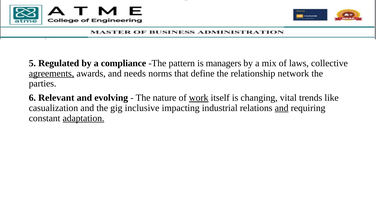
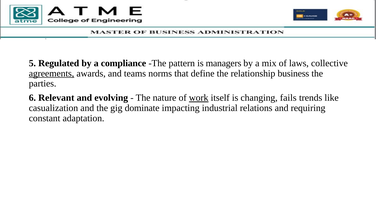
needs: needs -> teams
network: network -> business
vital: vital -> fails
inclusive: inclusive -> dominate
and at (282, 108) underline: present -> none
adaptation underline: present -> none
